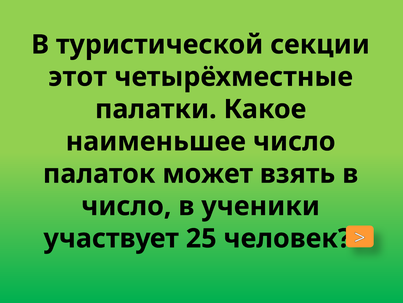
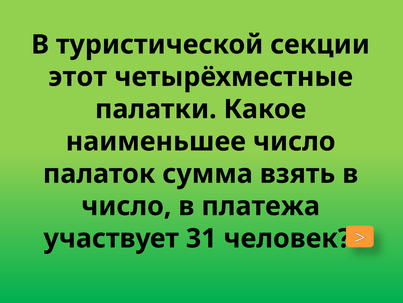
может: может -> сумма
ученики: ученики -> платежа
25: 25 -> 31
